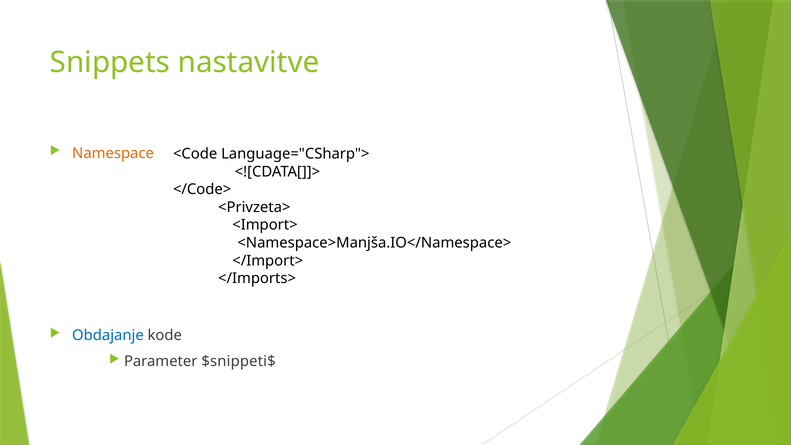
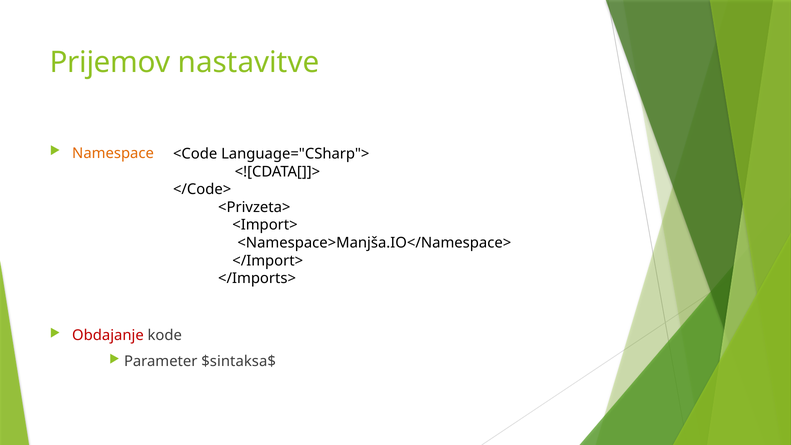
Snippets: Snippets -> Prijemov
Obdajanje colour: blue -> red
$snippeti$: $snippeti$ -> $sintaksa$
